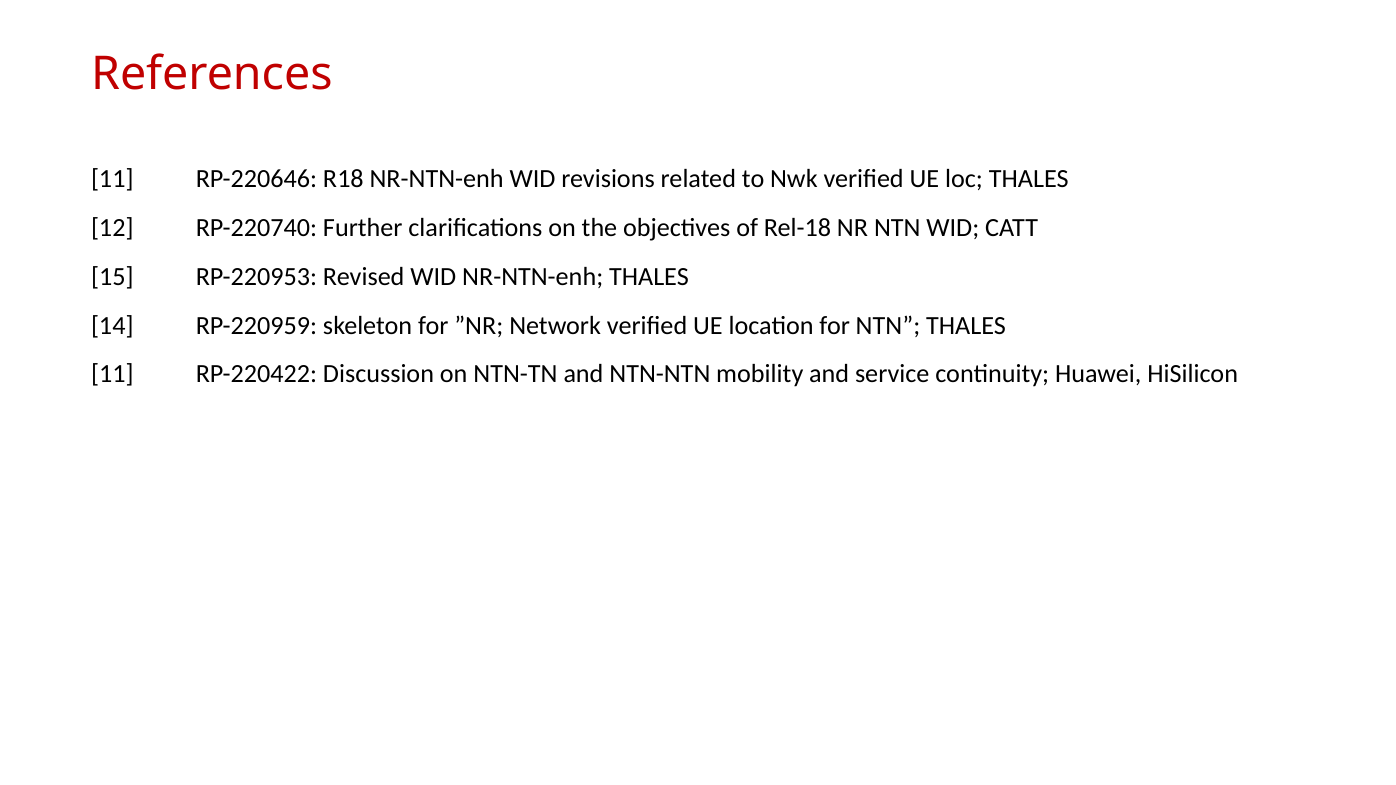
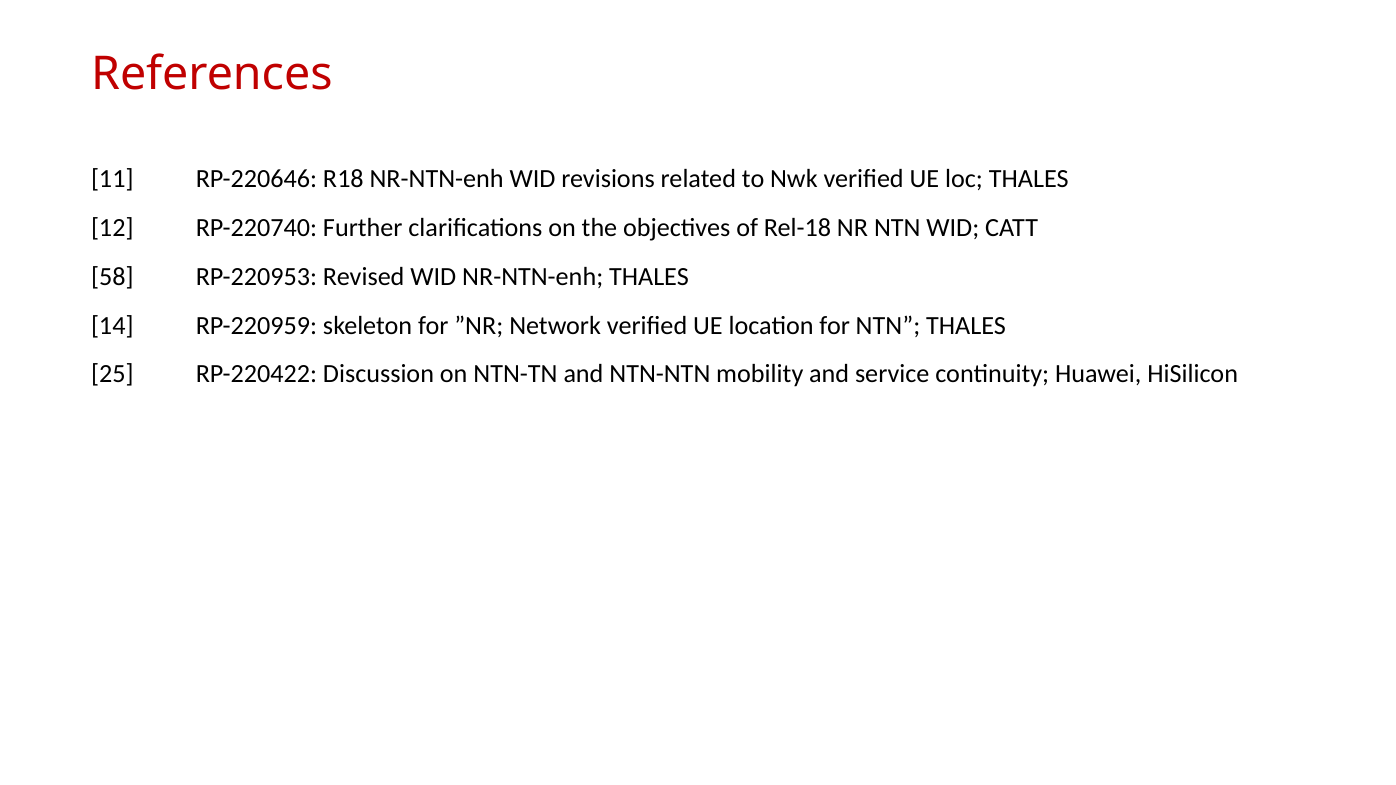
15: 15 -> 58
11 at (112, 374): 11 -> 25
